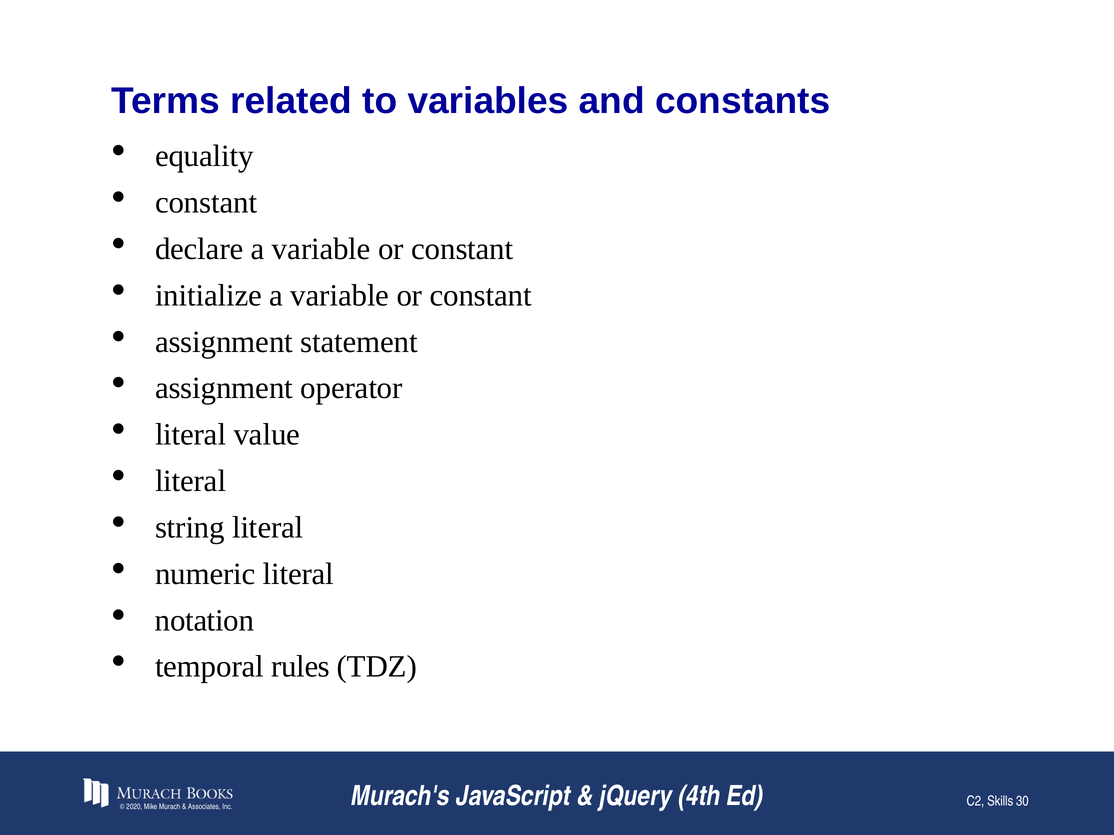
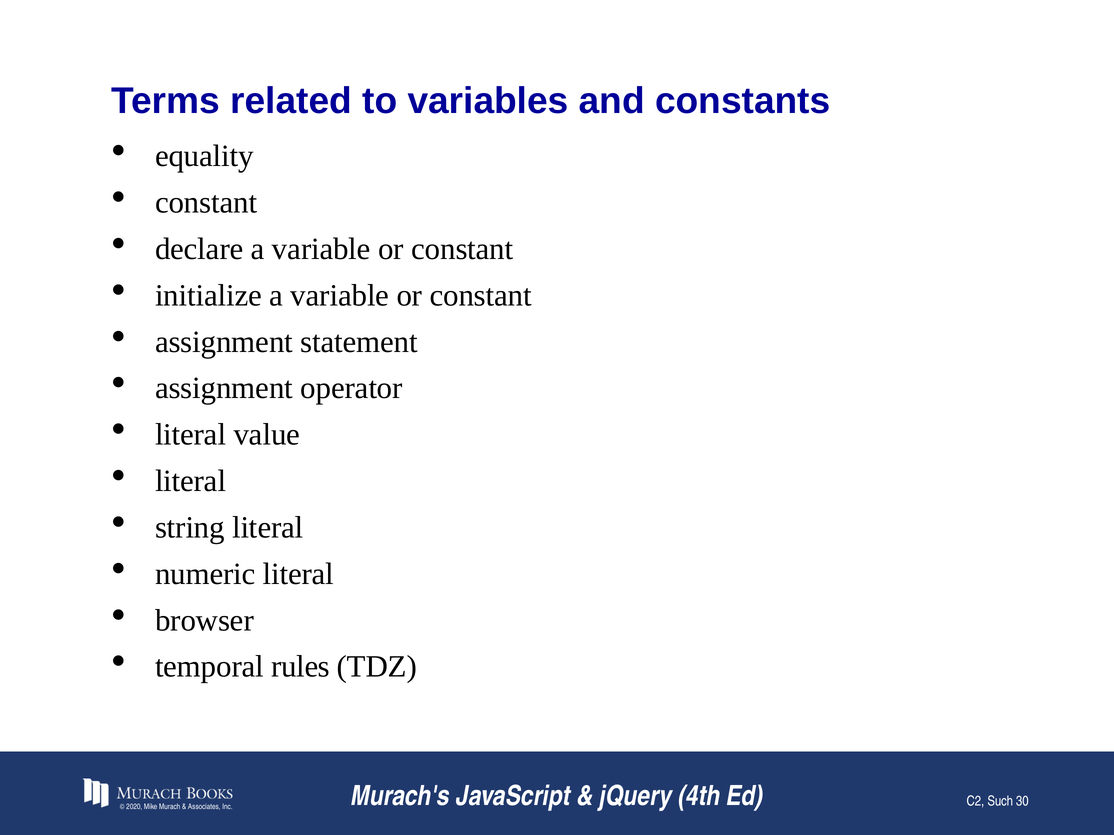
notation: notation -> browser
Skills: Skills -> Such
